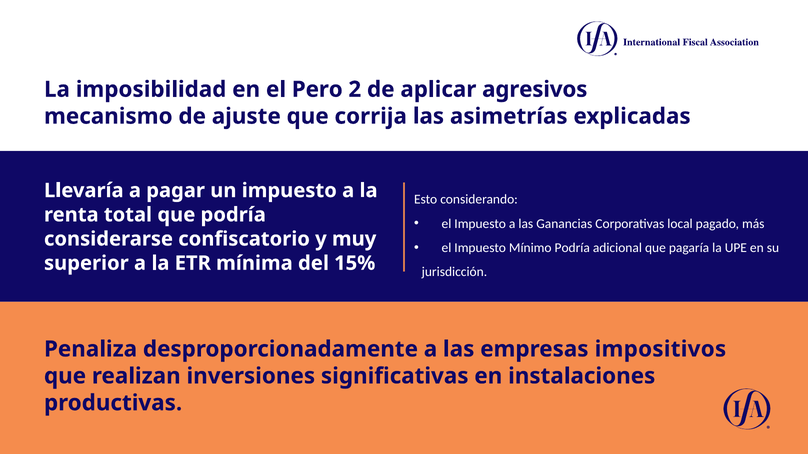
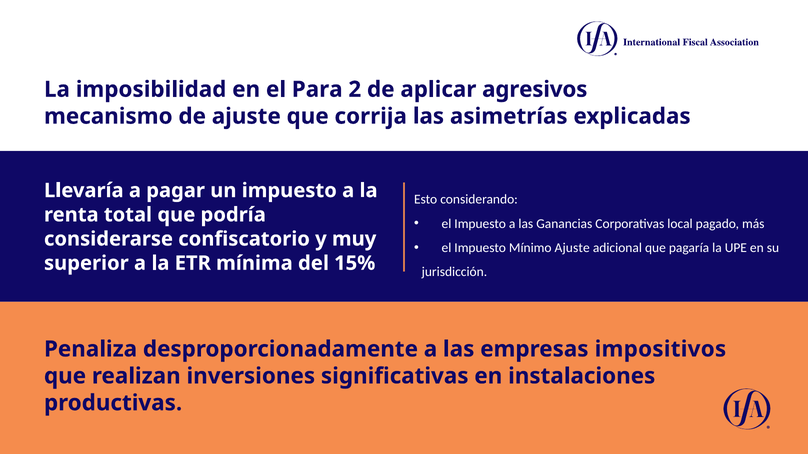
Pero: Pero -> Para
Mínimo Podría: Podría -> Ajuste
